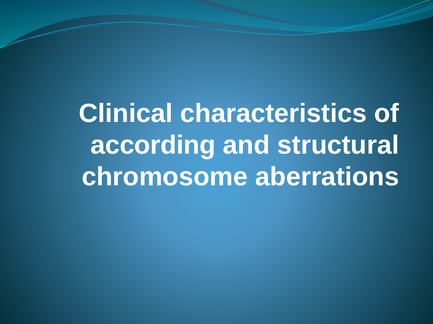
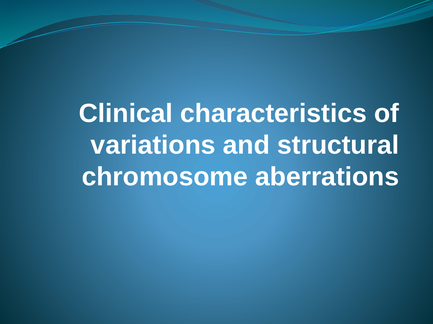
according: according -> variations
